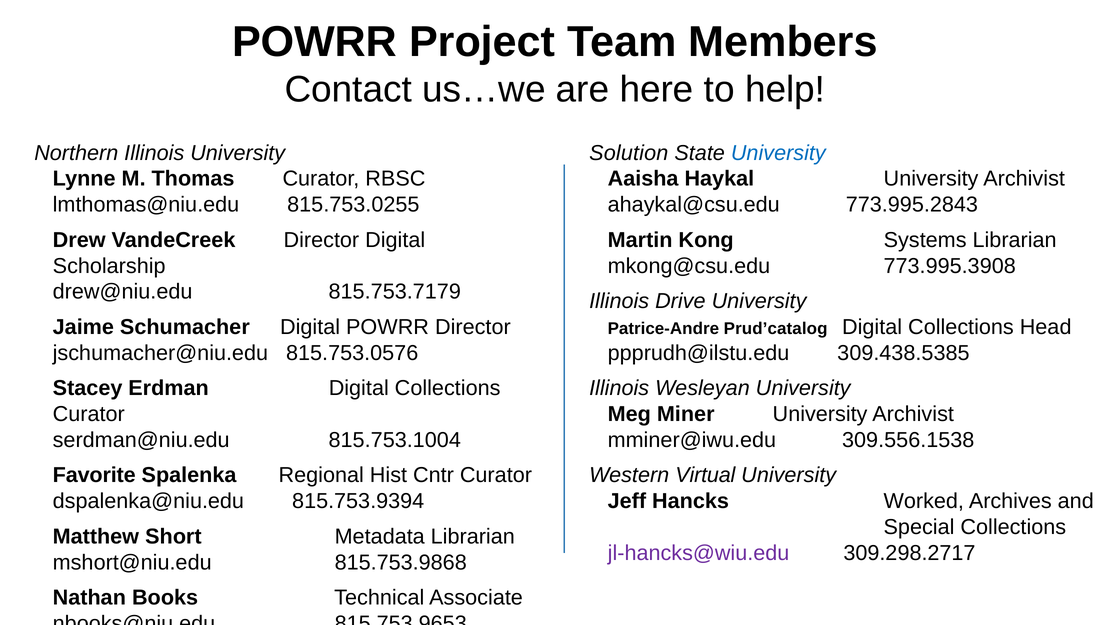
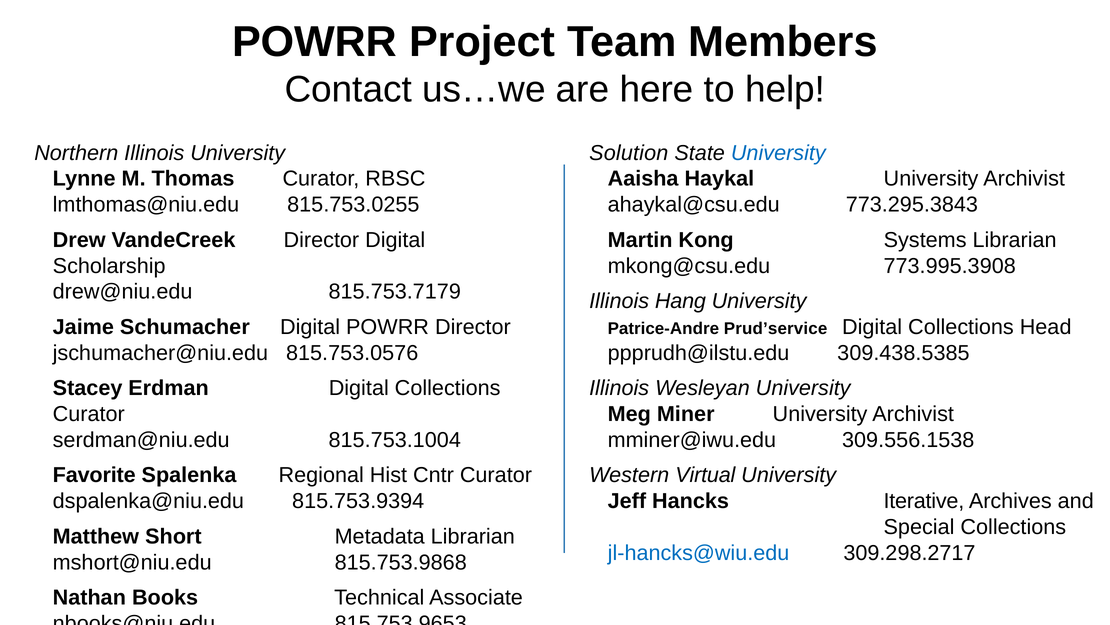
773.995.2843: 773.995.2843 -> 773.295.3843
Drive: Drive -> Hang
Prud’catalog: Prud’catalog -> Prud’service
Worked: Worked -> Iterative
jl-hancks@wiu.edu colour: purple -> blue
